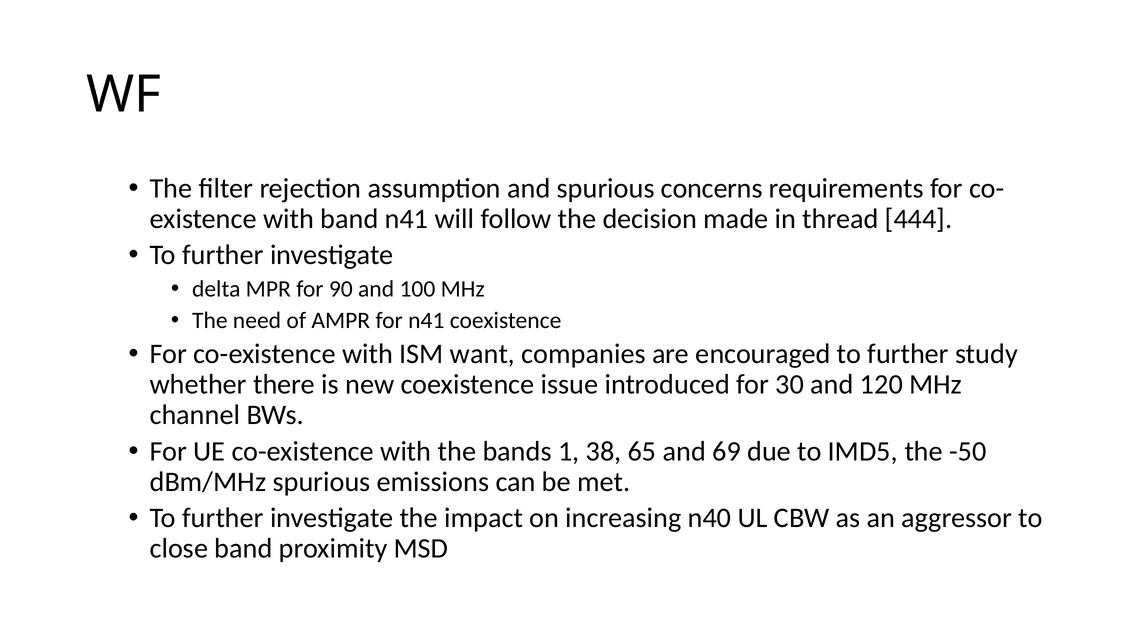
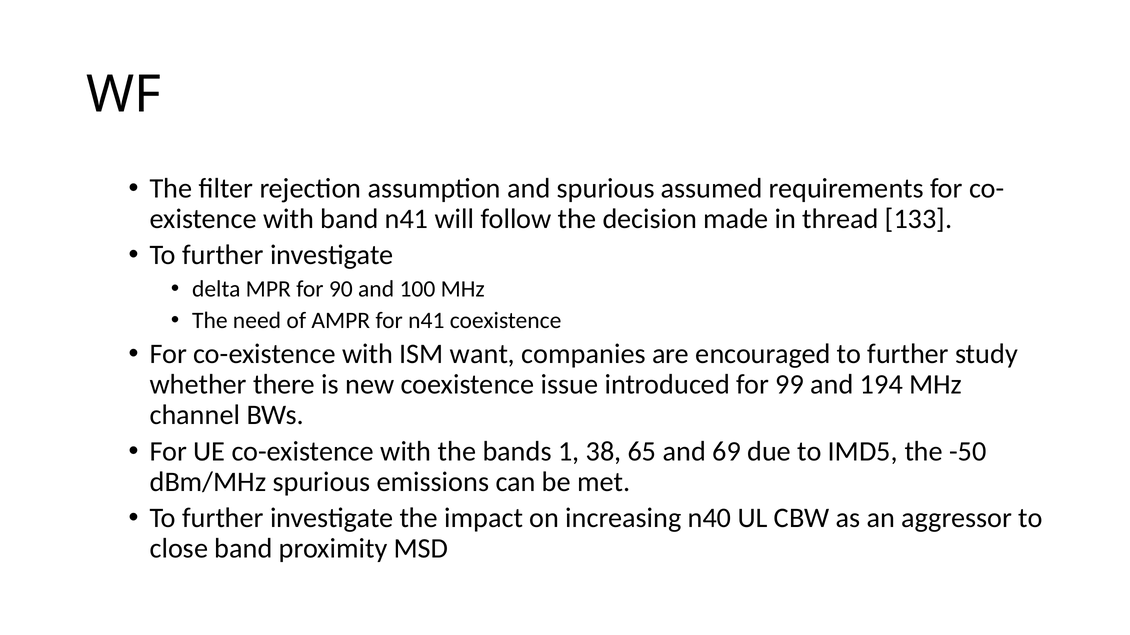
concerns: concerns -> assumed
444: 444 -> 133
30: 30 -> 99
120: 120 -> 194
